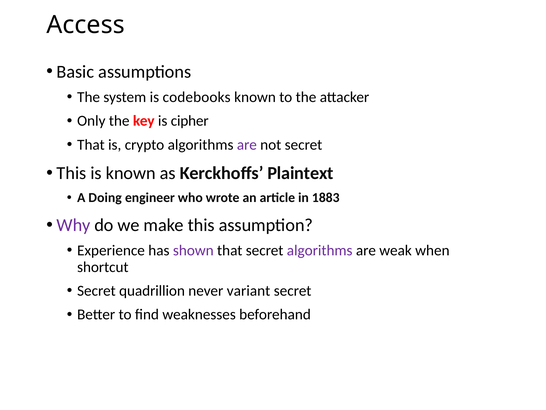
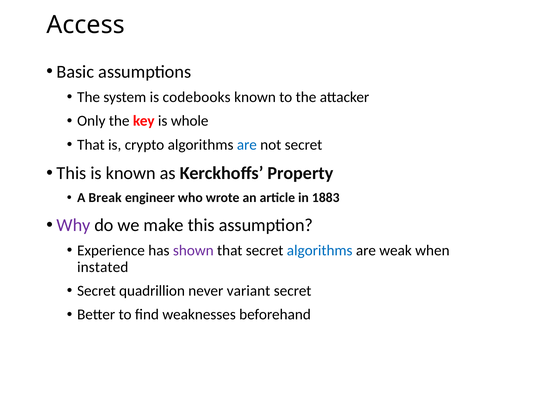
cipher: cipher -> whole
are at (247, 145) colour: purple -> blue
Plaintext: Plaintext -> Property
Doing: Doing -> Break
algorithms at (320, 250) colour: purple -> blue
shortcut: shortcut -> instated
